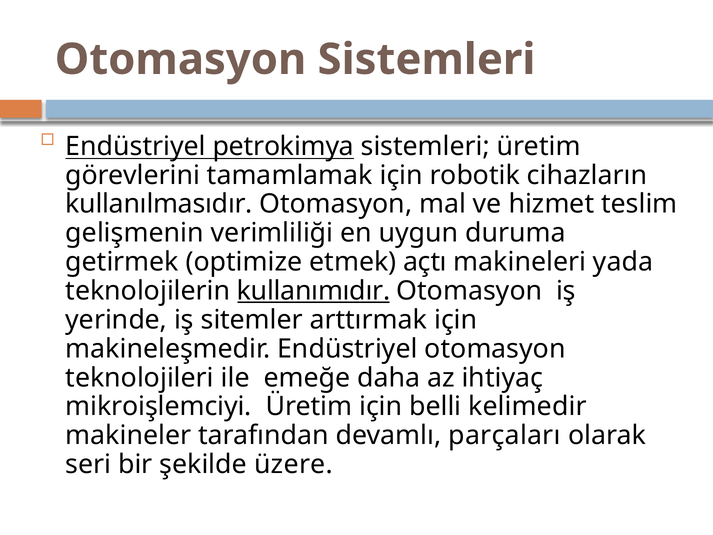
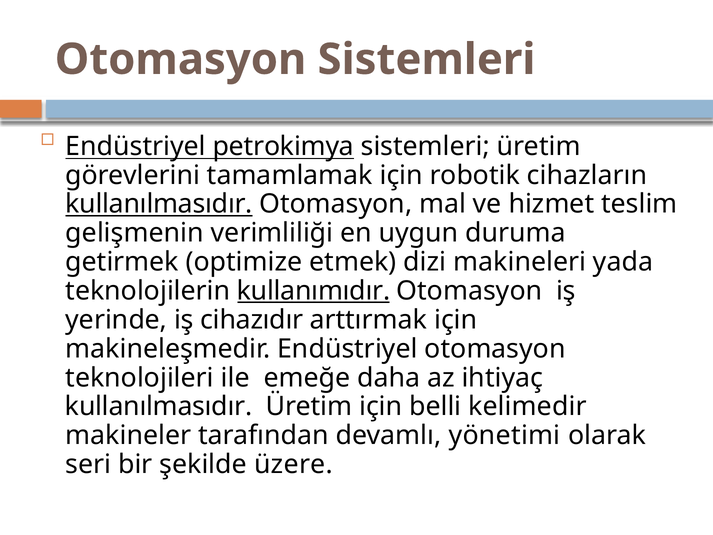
kullanılmasıdır at (159, 204) underline: none -> present
açtı: açtı -> dizi
sitemler: sitemler -> cihazıdır
mikroişlemciyi at (159, 406): mikroişlemciyi -> kullanılmasıdır
parçaları: parçaları -> yönetimi
